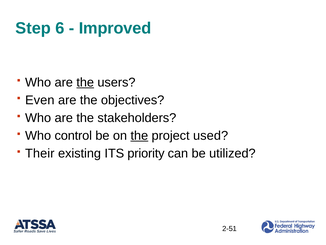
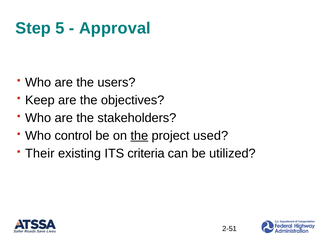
6: 6 -> 5
Improved: Improved -> Approval
the at (85, 82) underline: present -> none
Even: Even -> Keep
priority: priority -> criteria
